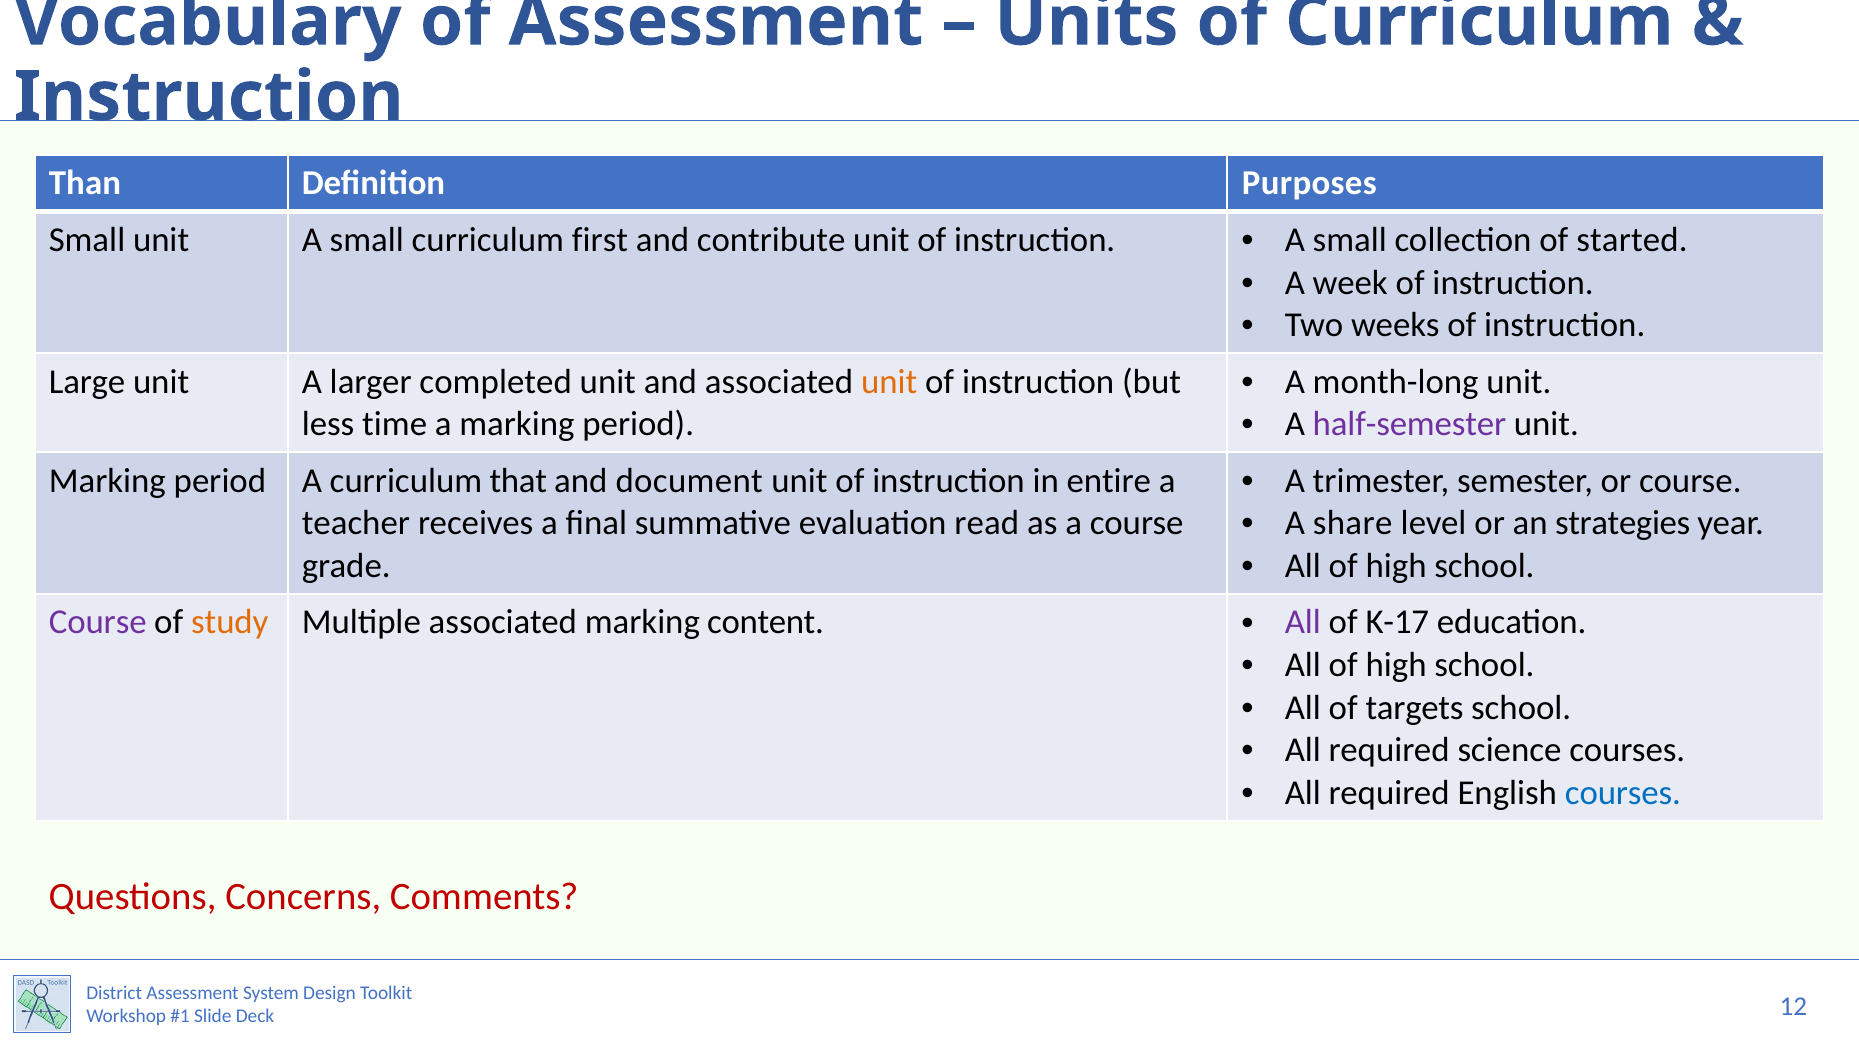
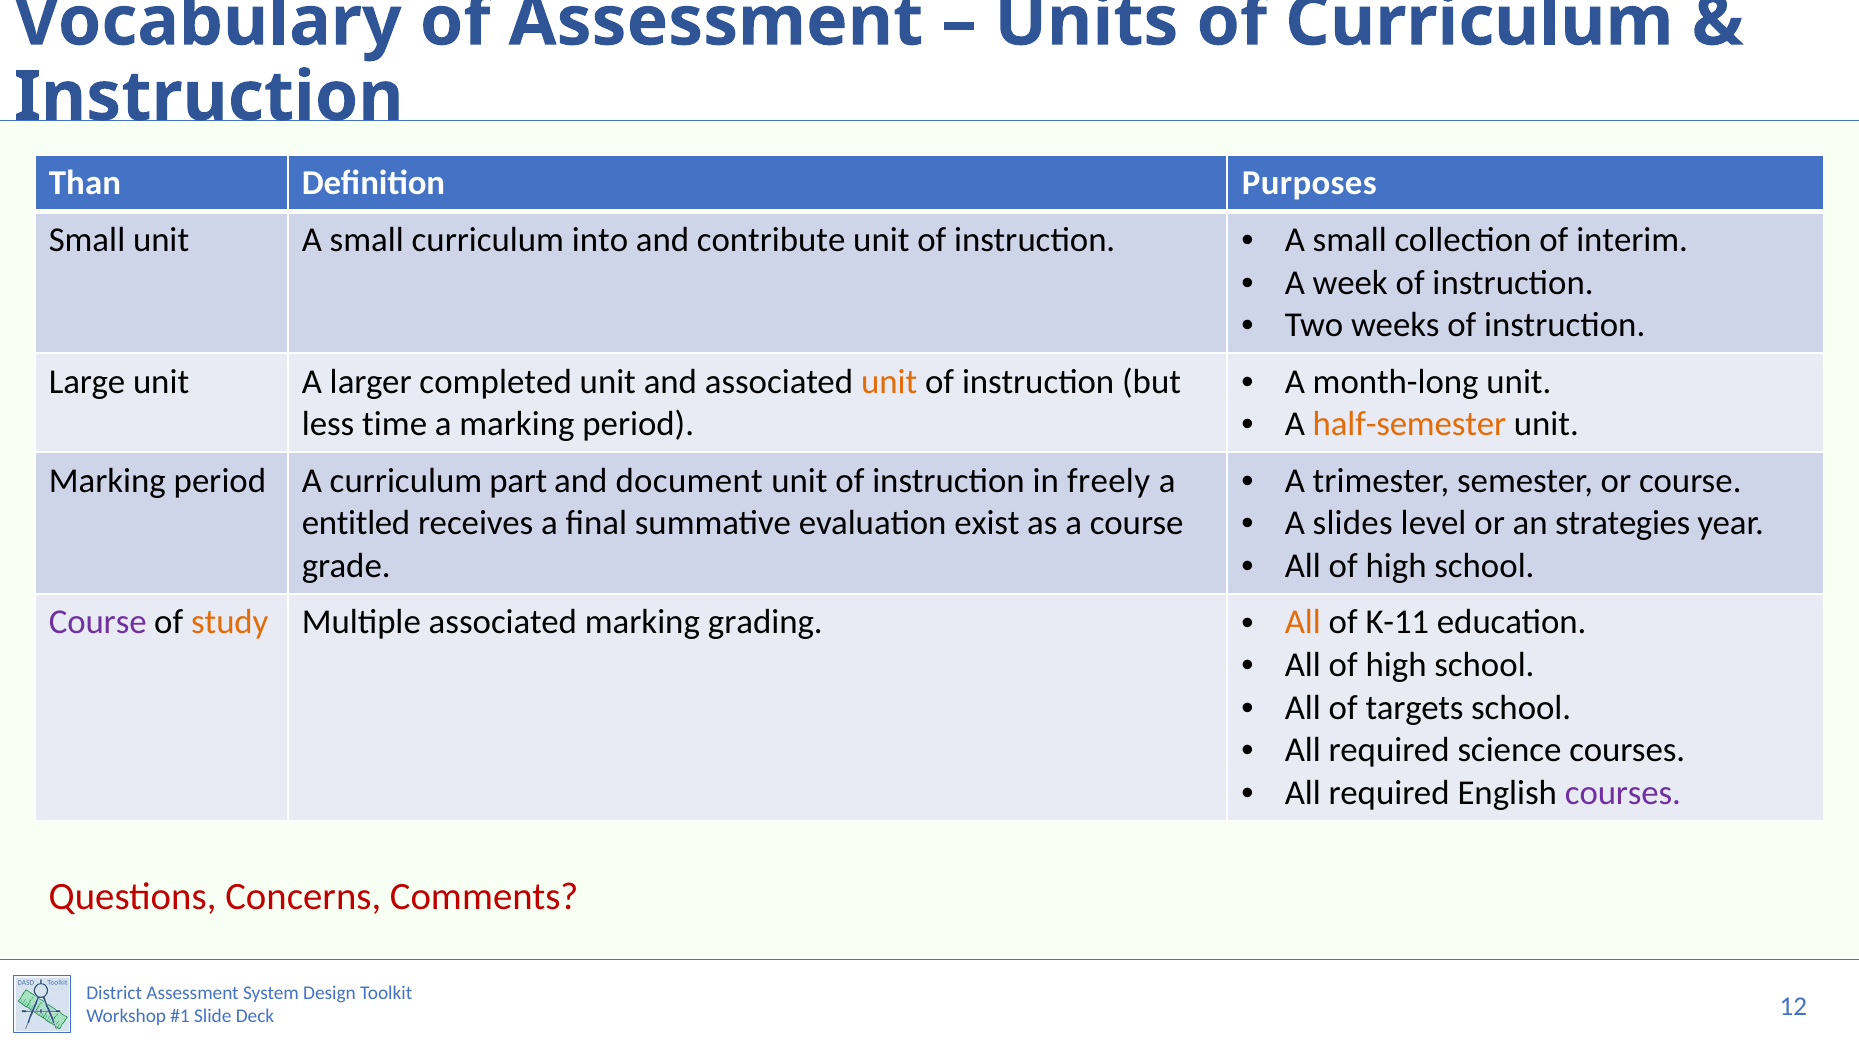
first: first -> into
started: started -> interim
half-semester colour: purple -> orange
that: that -> part
entire: entire -> freely
share: share -> slides
teacher: teacher -> entitled
read: read -> exist
content: content -> grading
All at (1303, 622) colour: purple -> orange
K-17: K-17 -> K-11
courses at (1623, 792) colour: blue -> purple
